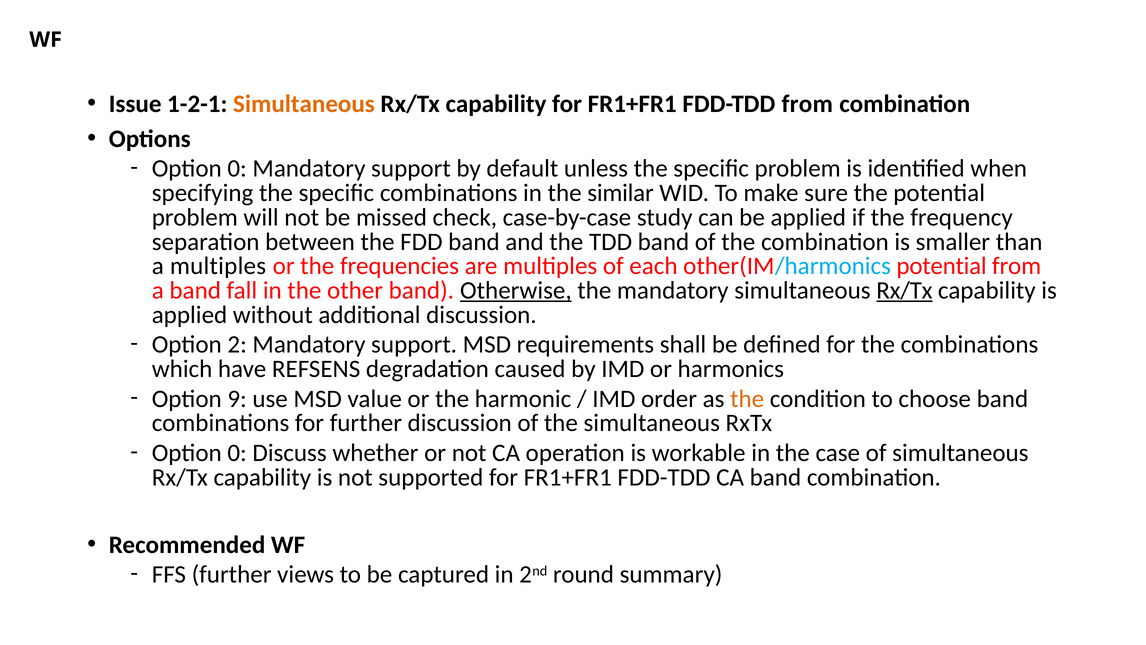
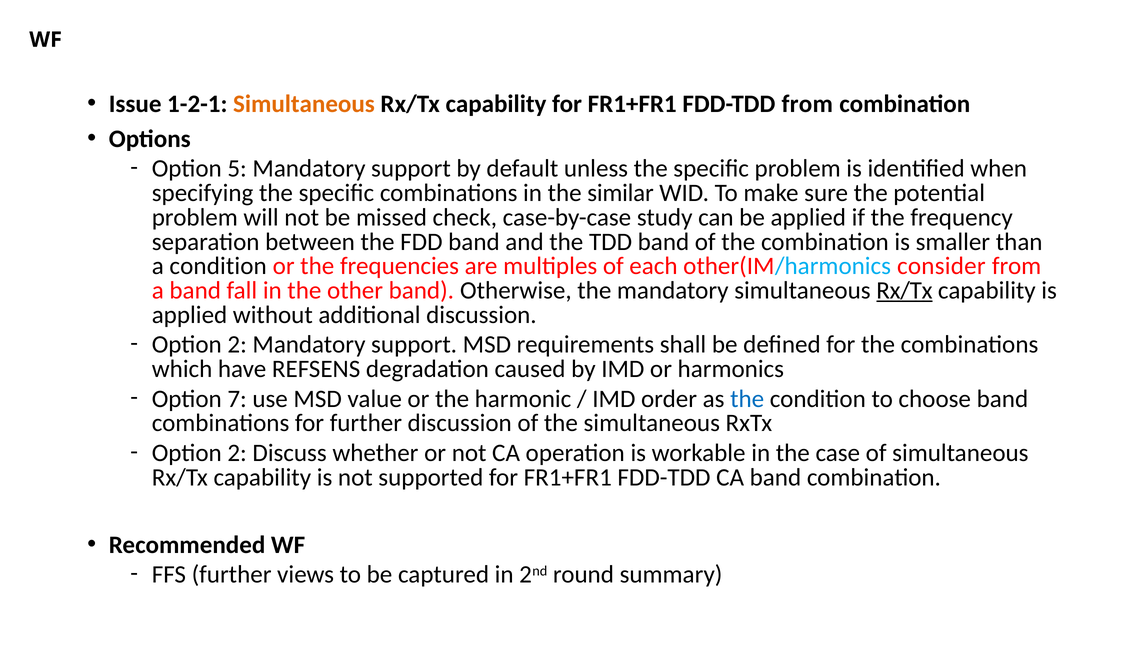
0 at (237, 169): 0 -> 5
a multiples: multiples -> condition
other(IM/harmonics potential: potential -> consider
Otherwise underline: present -> none
9: 9 -> 7
the at (747, 399) colour: orange -> blue
0 at (237, 453): 0 -> 2
